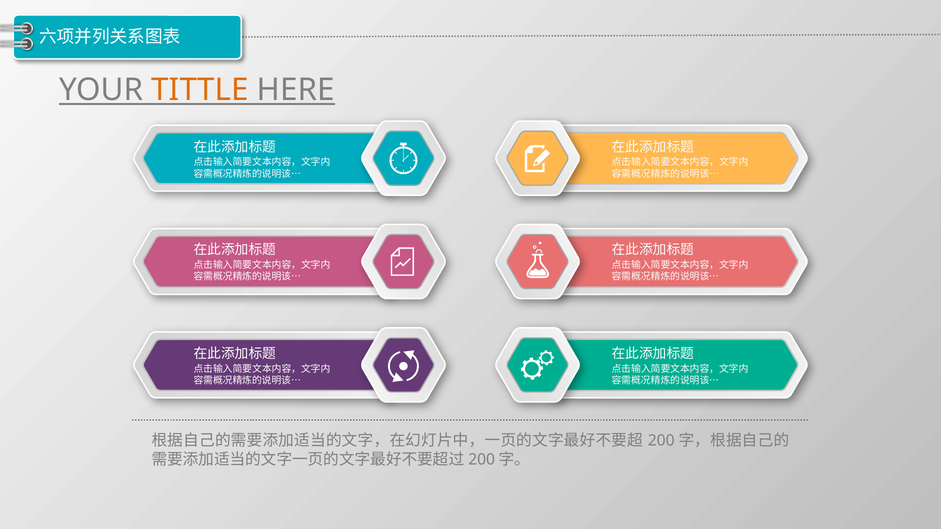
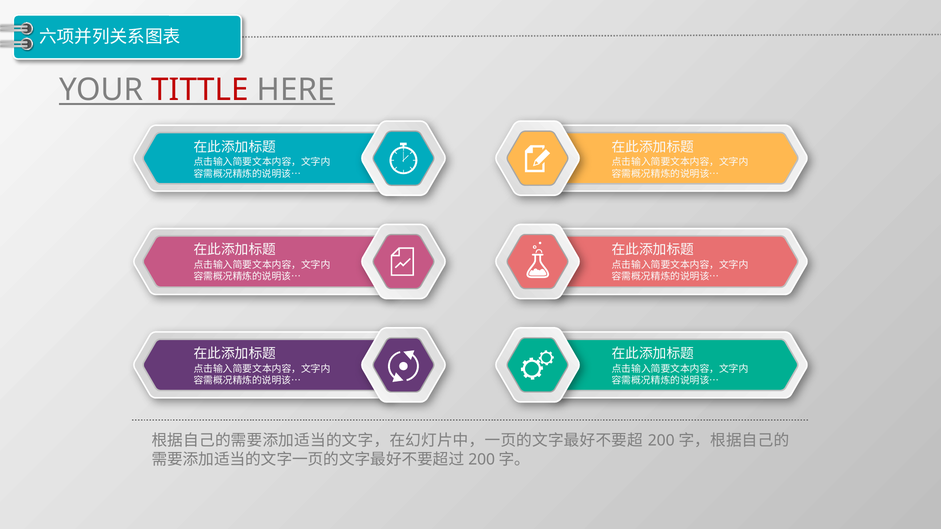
TITTLE colour: orange -> red
